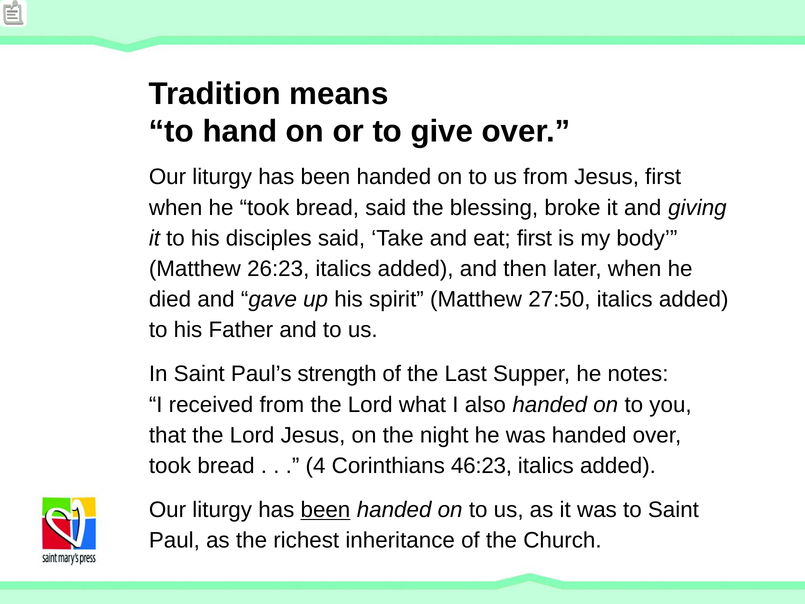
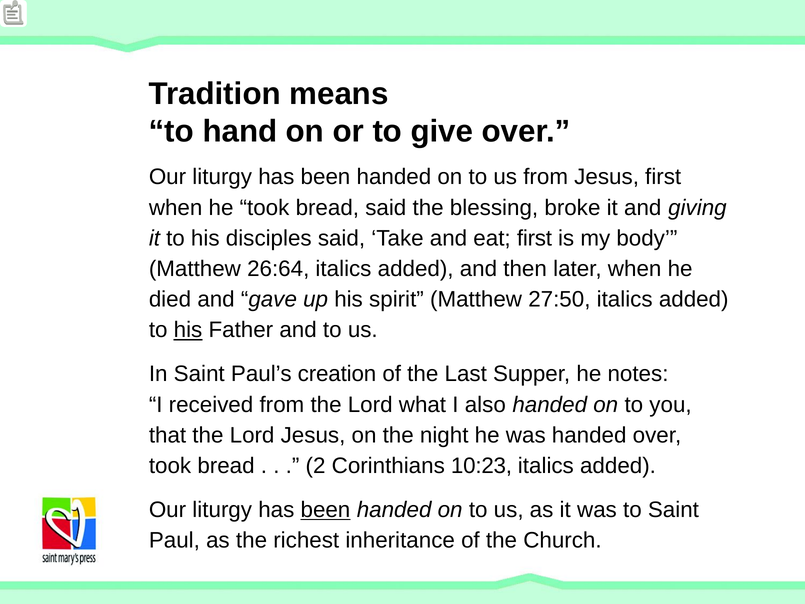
26:23: 26:23 -> 26:64
his at (188, 330) underline: none -> present
strength: strength -> creation
4: 4 -> 2
46:23: 46:23 -> 10:23
